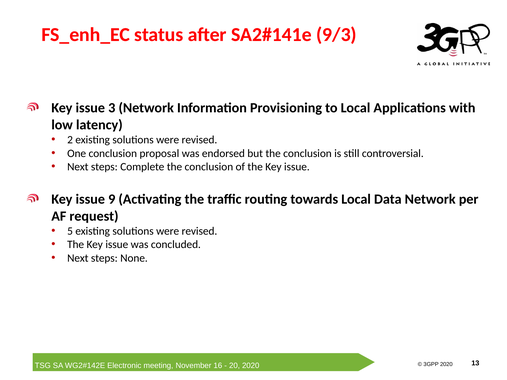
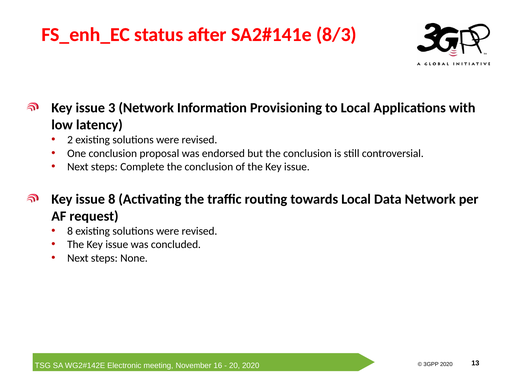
9/3: 9/3 -> 8/3
issue 9: 9 -> 8
5 at (70, 231): 5 -> 8
